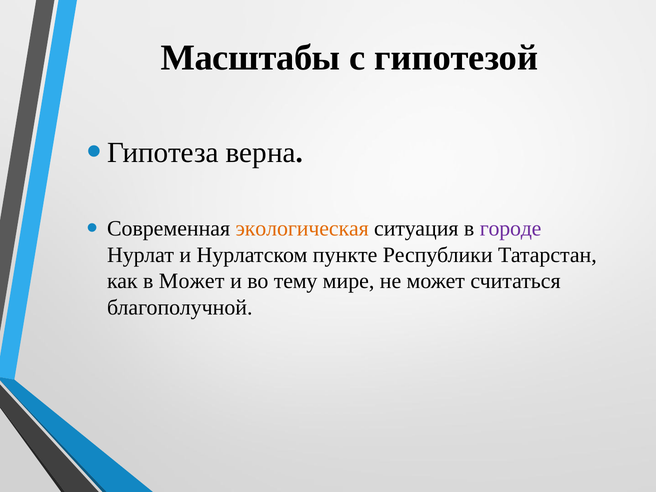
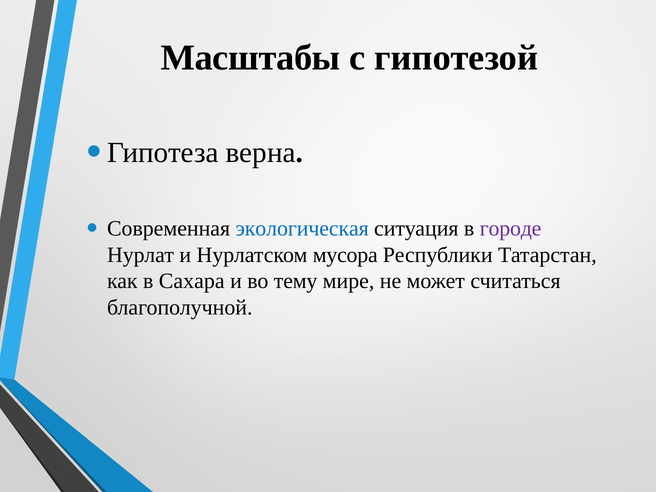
экологическая colour: orange -> blue
пункте: пункте -> мусора
в Может: Может -> Сахара
